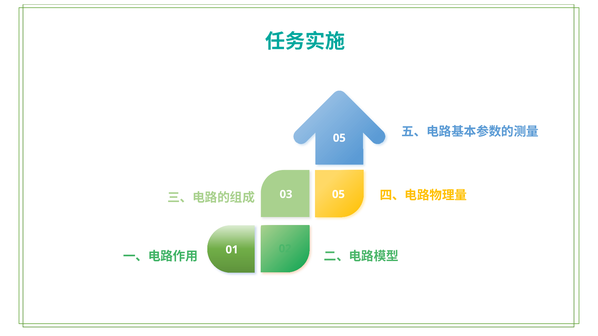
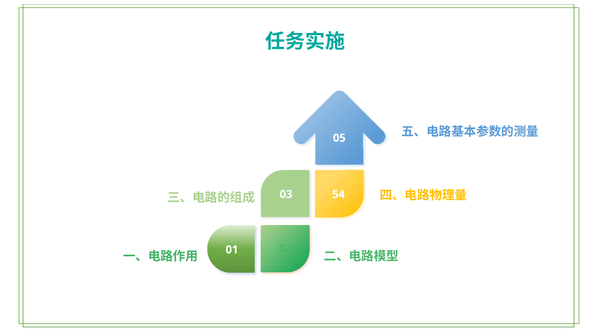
03 05: 05 -> 54
